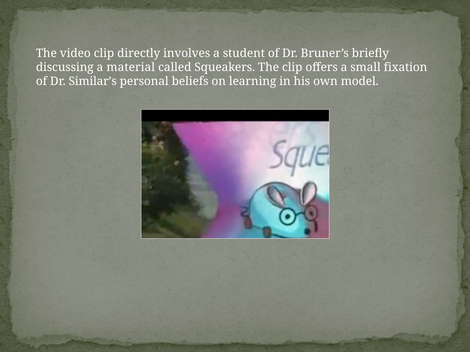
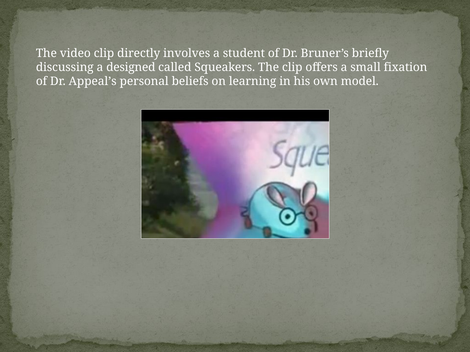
material: material -> designed
Similar’s: Similar’s -> Appeal’s
